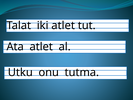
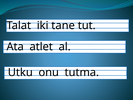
iki atlet: atlet -> tane
